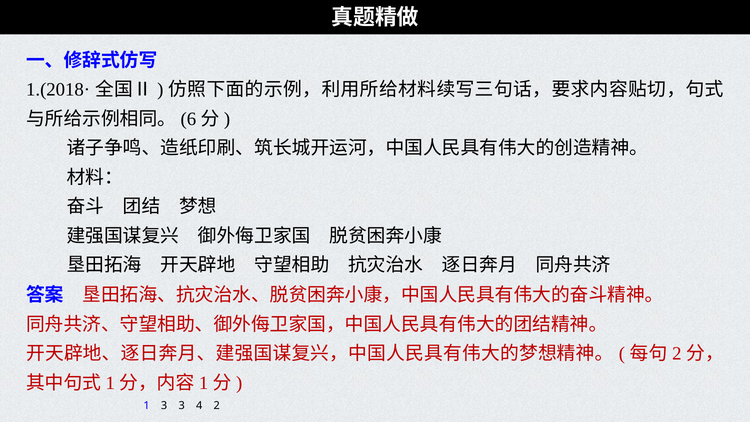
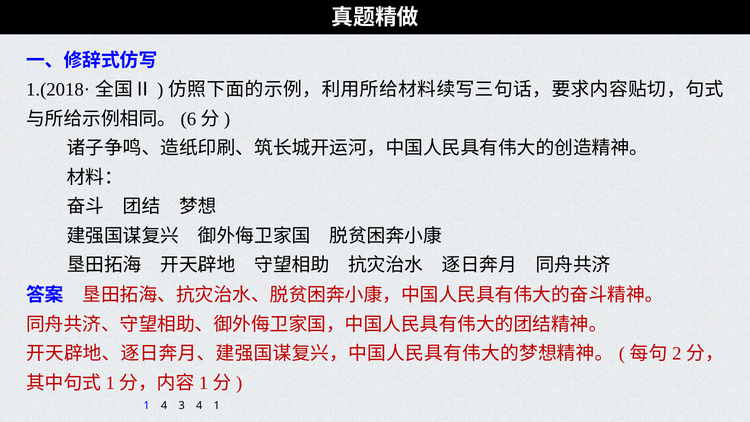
1 3: 3 -> 4
4 2: 2 -> 1
